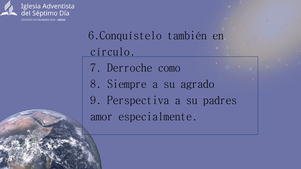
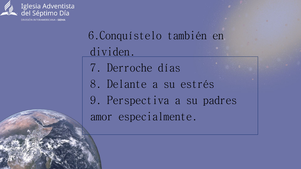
círculo: círculo -> dividen
como: como -> días
Siempre: Siempre -> Delante
agrado: agrado -> estrés
